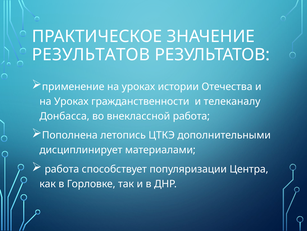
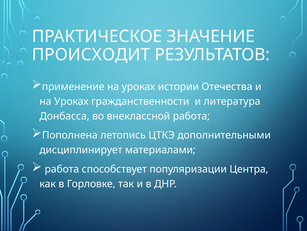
РЕЗУЛЬТАТОВ at (91, 55): РЕЗУЛЬТАТОВ -> ПРОИСХОДИТ
телеканалу: телеканалу -> литература
